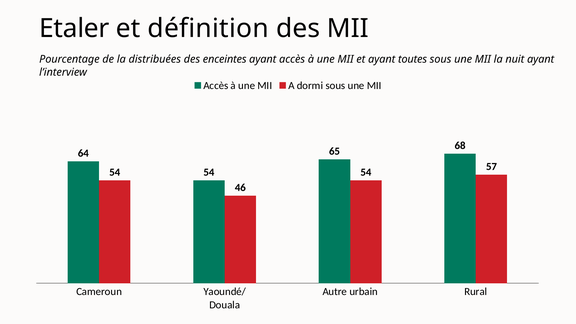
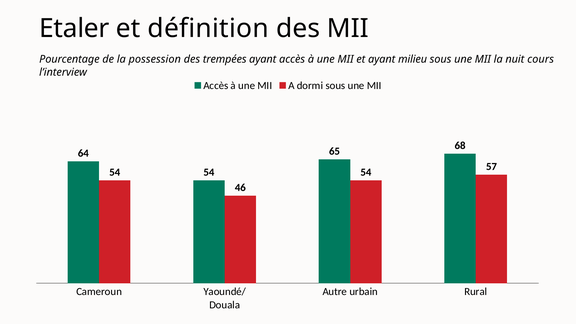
distribuées: distribuées -> possession
enceintes: enceintes -> trempées
toutes: toutes -> milieu
nuit ayant: ayant -> cours
